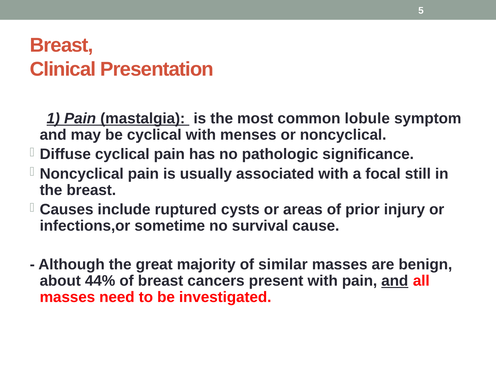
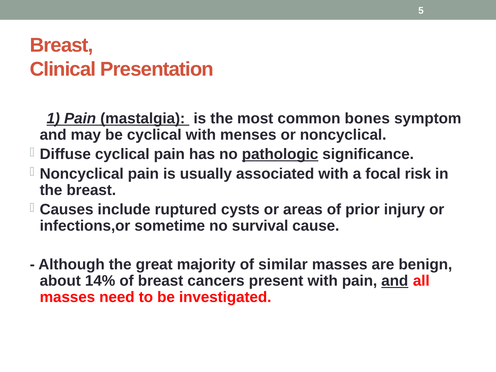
lobule: lobule -> bones
pathologic underline: none -> present
still: still -> risk
44%: 44% -> 14%
